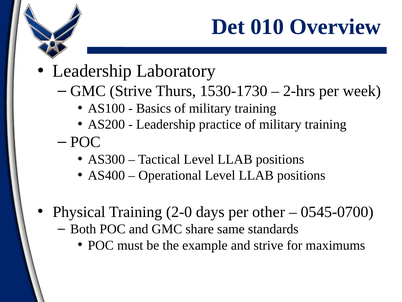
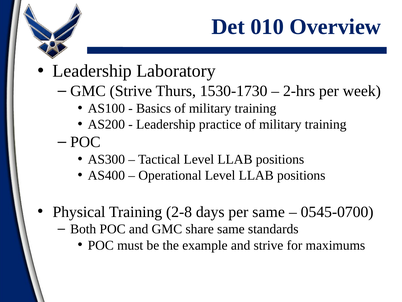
2-0: 2-0 -> 2-8
per other: other -> same
